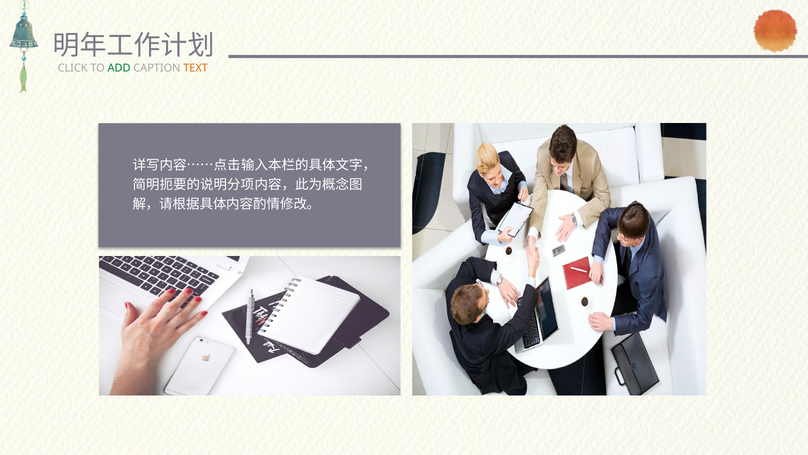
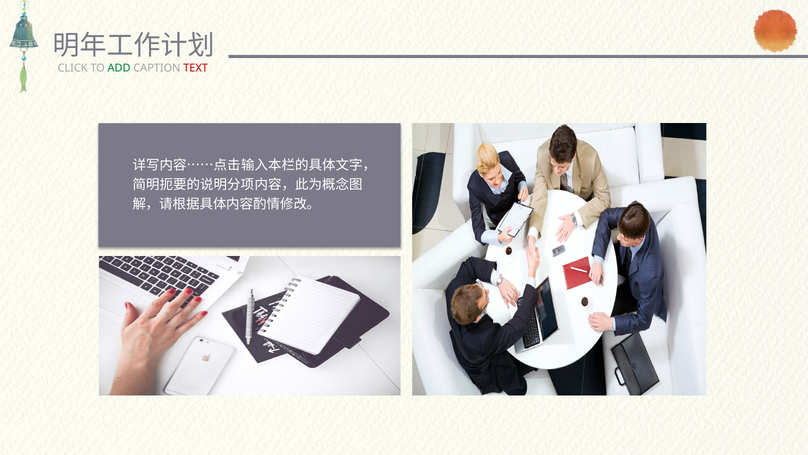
TEXT colour: orange -> red
